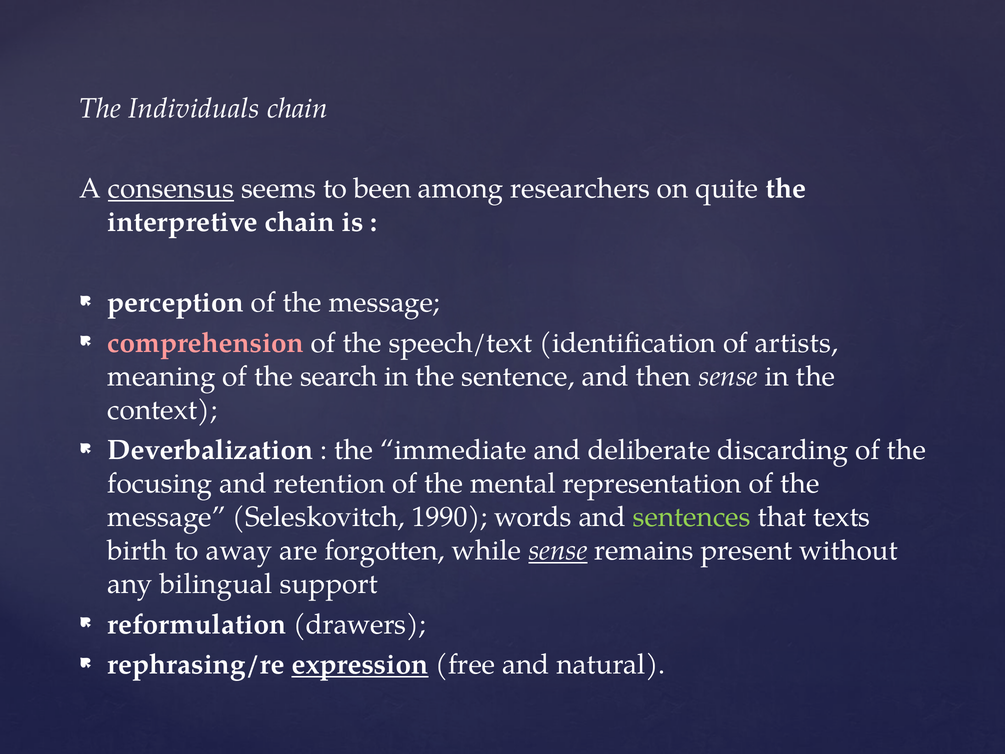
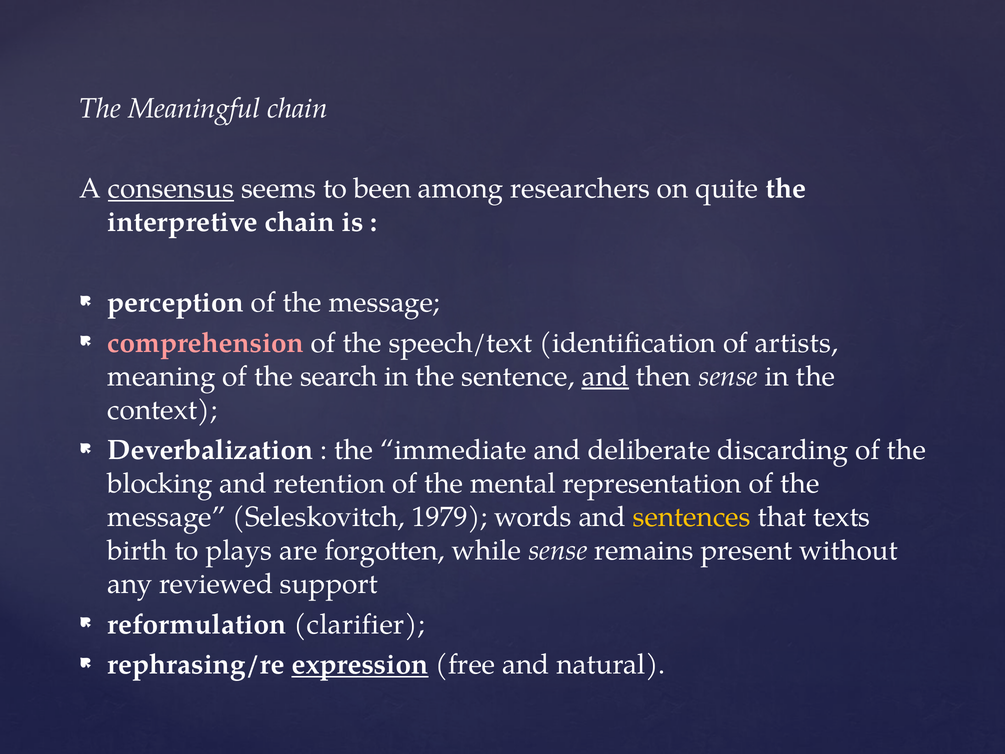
Individuals: Individuals -> Meaningful
and at (605, 376) underline: none -> present
focusing: focusing -> blocking
1990: 1990 -> 1979
sentences colour: light green -> yellow
away: away -> plays
sense at (558, 551) underline: present -> none
bilingual: bilingual -> reviewed
drawers: drawers -> clarifier
